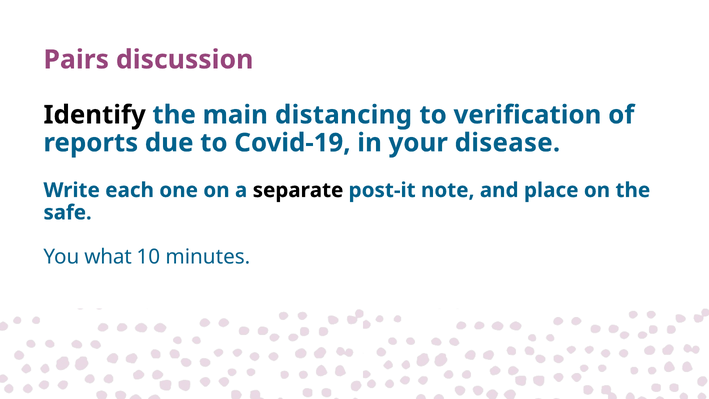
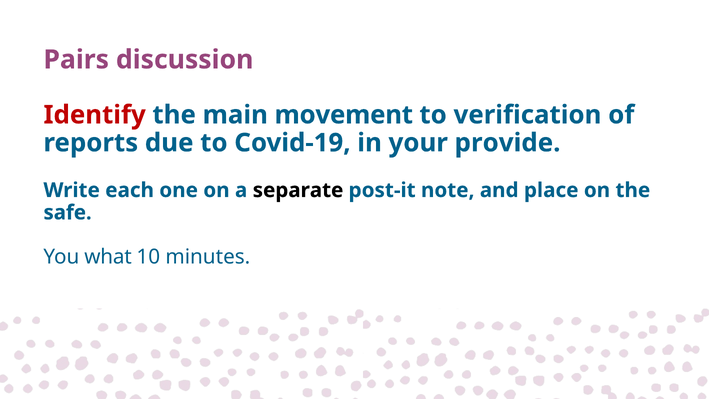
Identify colour: black -> red
distancing: distancing -> movement
disease: disease -> provide
